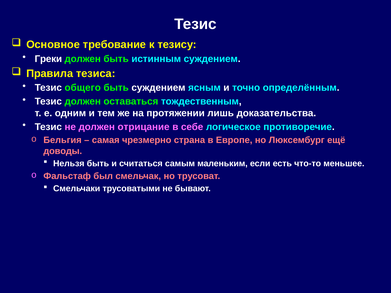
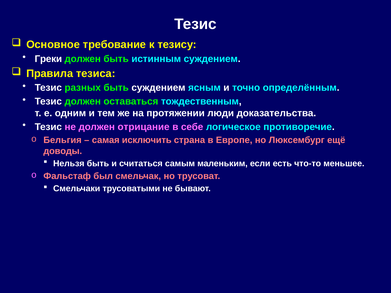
общего: общего -> разных
лишь: лишь -> люди
чрезмерно: чрезмерно -> исключить
